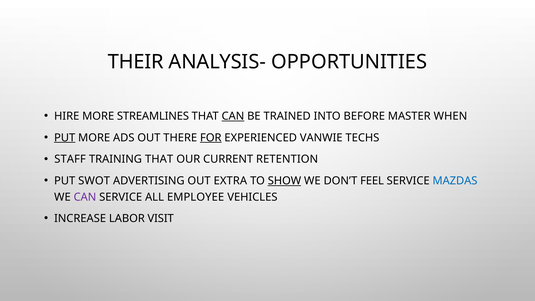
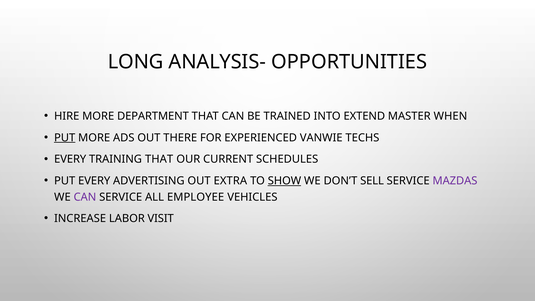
THEIR: THEIR -> LONG
STREAMLINES: STREAMLINES -> DEPARTMENT
CAN at (233, 116) underline: present -> none
BEFORE: BEFORE -> EXTEND
FOR underline: present -> none
STAFF at (70, 159): STAFF -> EVERY
RETENTION: RETENTION -> SCHEDULES
PUT SWOT: SWOT -> EVERY
FEEL: FEEL -> SELL
MAZDAS colour: blue -> purple
